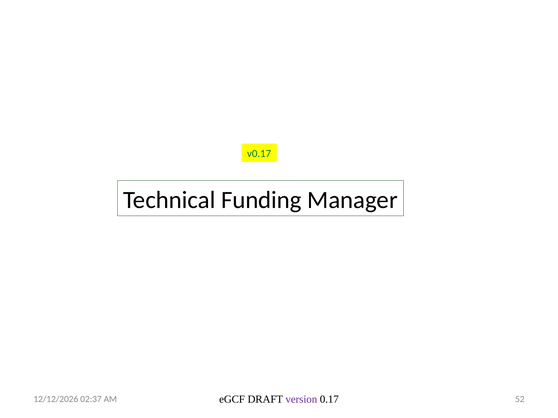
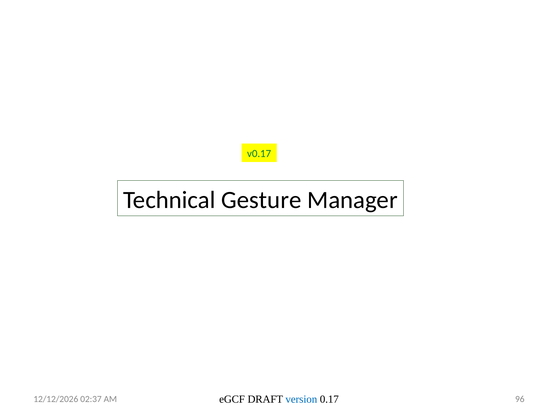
Funding: Funding -> Gesture
version colour: purple -> blue
52: 52 -> 96
